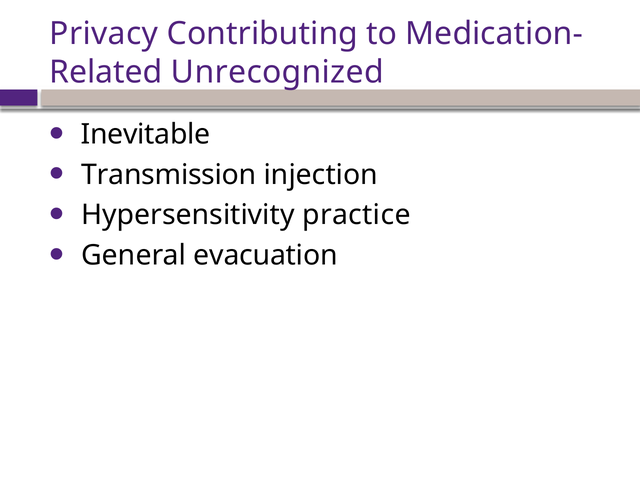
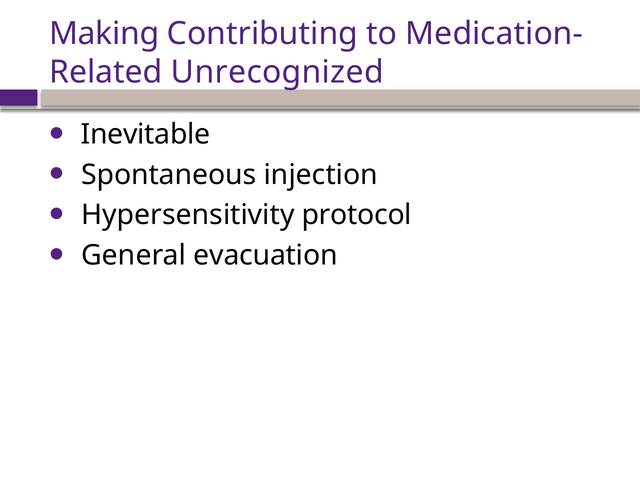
Privacy: Privacy -> Making
Transmission: Transmission -> Spontaneous
practice: practice -> protocol
